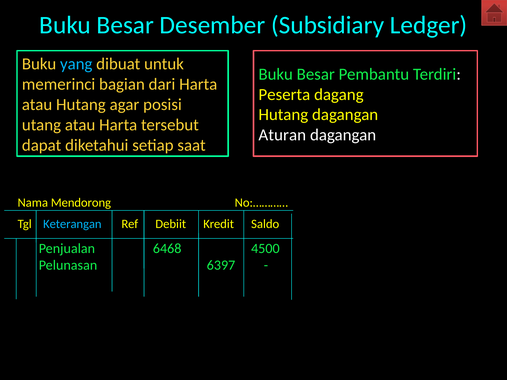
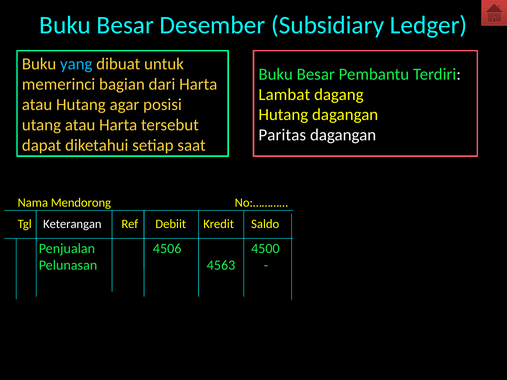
Peserta: Peserta -> Lambat
Aturan: Aturan -> Paritas
Keterangan colour: light blue -> white
6468: 6468 -> 4506
6397: 6397 -> 4563
